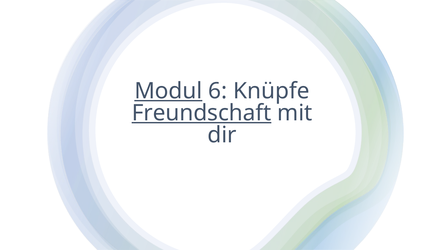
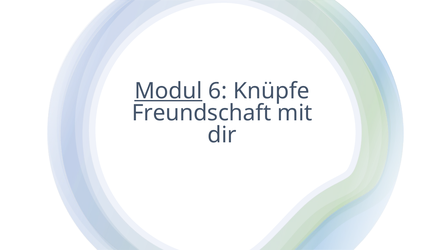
Freundschaft underline: present -> none
